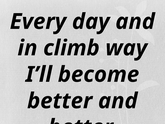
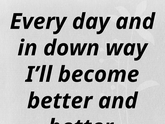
climb: climb -> down
